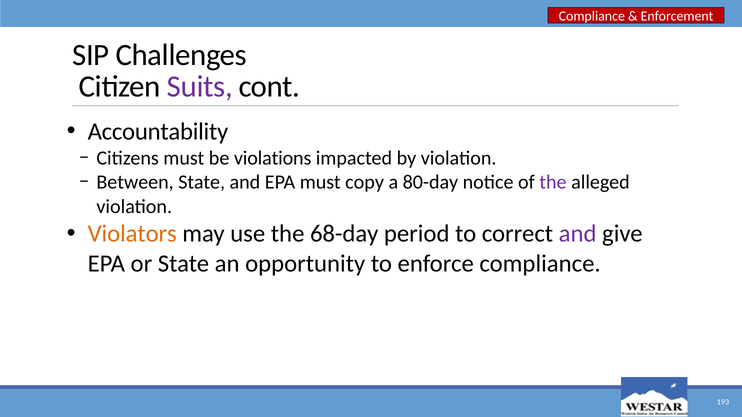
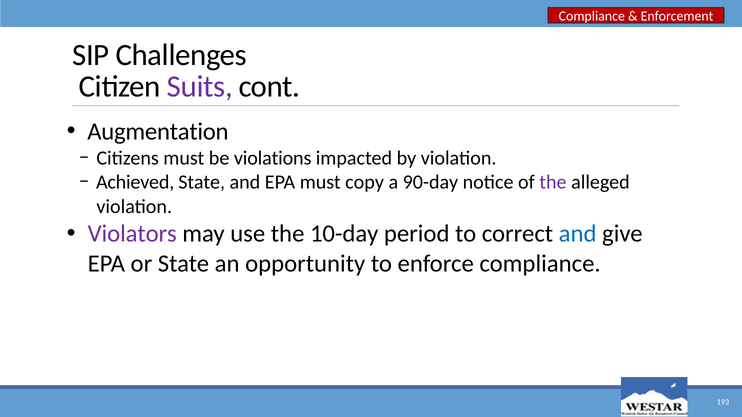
Accountability: Accountability -> Augmentation
Between: Between -> Achieved
80-day: 80-day -> 90-day
Violators colour: orange -> purple
68-day: 68-day -> 10-day
and at (578, 234) colour: purple -> blue
